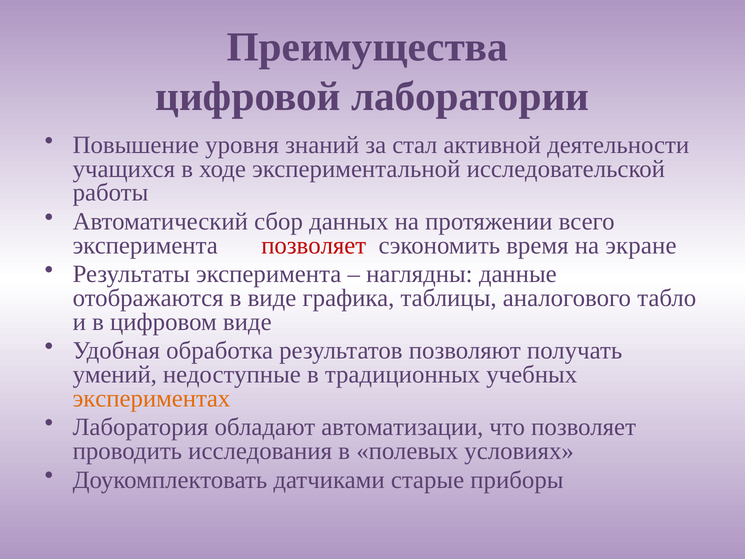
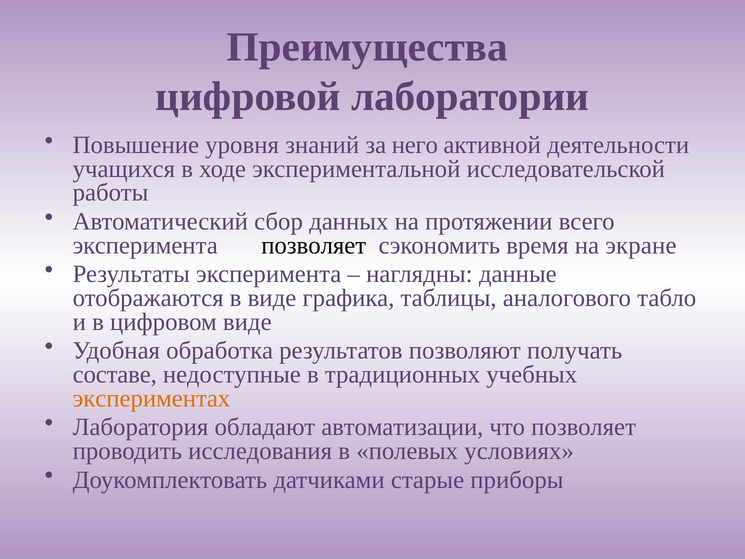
стал: стал -> него
позволяет at (314, 245) colour: red -> black
умений: умений -> составе
